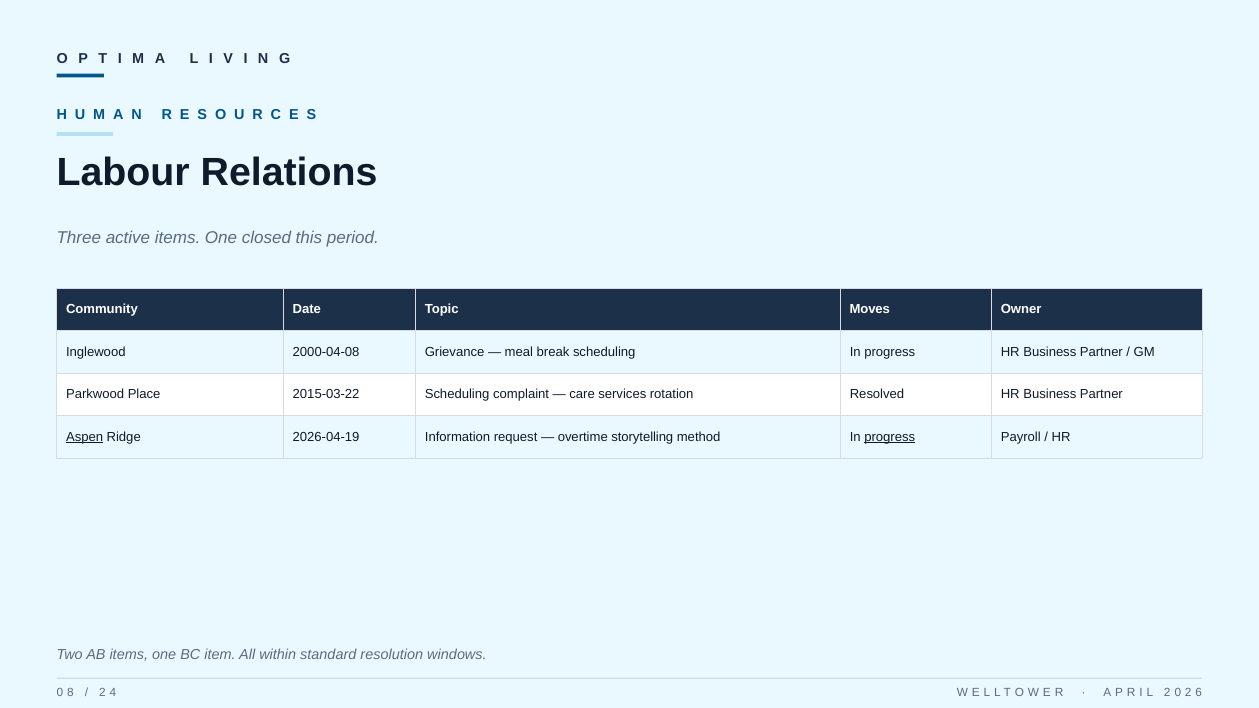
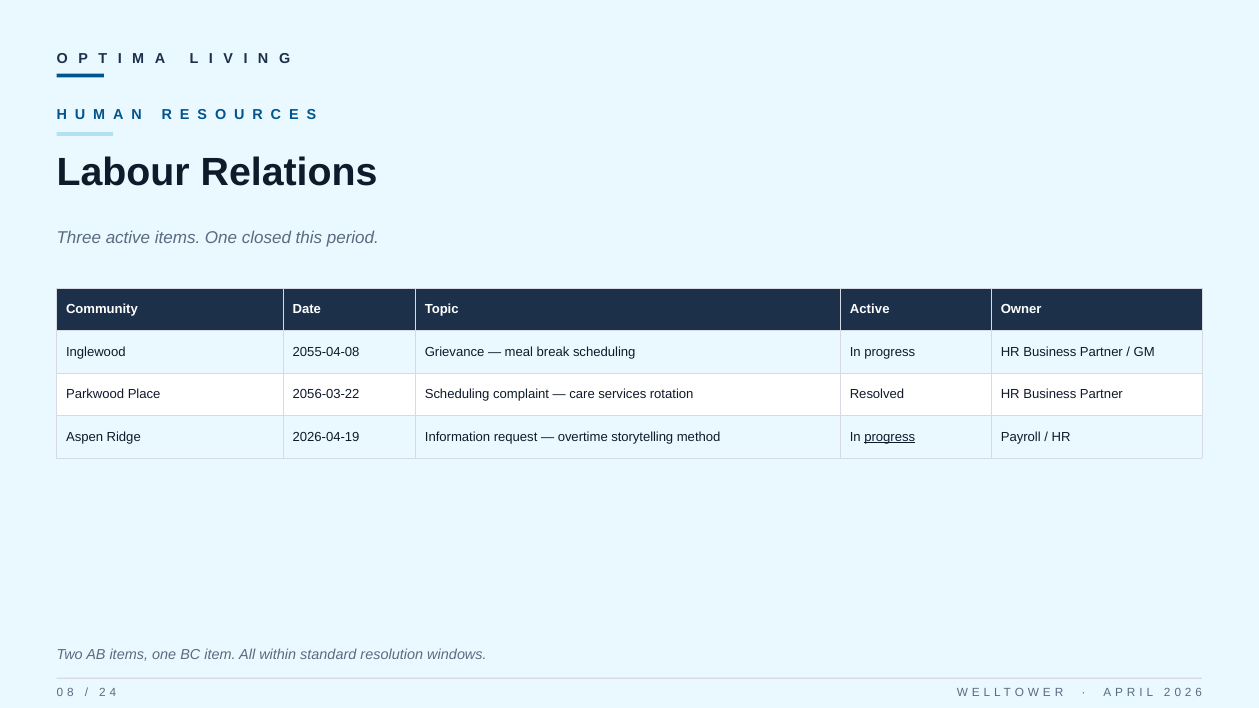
Topic Moves: Moves -> Active
2000-04-08: 2000-04-08 -> 2055-04-08
2015-03-22: 2015-03-22 -> 2056-03-22
Aspen underline: present -> none
